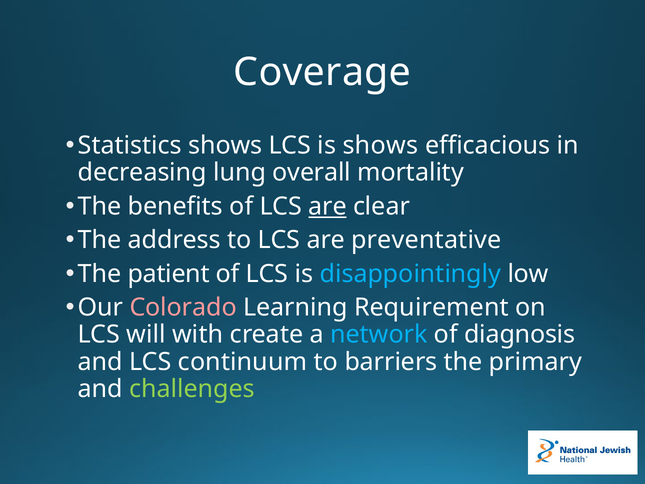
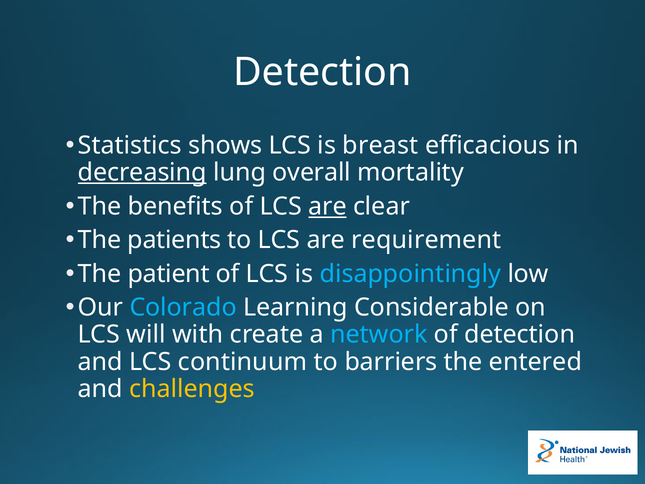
Coverage at (322, 72): Coverage -> Detection
is shows: shows -> breast
decreasing underline: none -> present
address: address -> patients
preventative: preventative -> requirement
Colorado colour: pink -> light blue
Requirement: Requirement -> Considerable
of diagnosis: diagnosis -> detection
primary: primary -> entered
challenges colour: light green -> yellow
